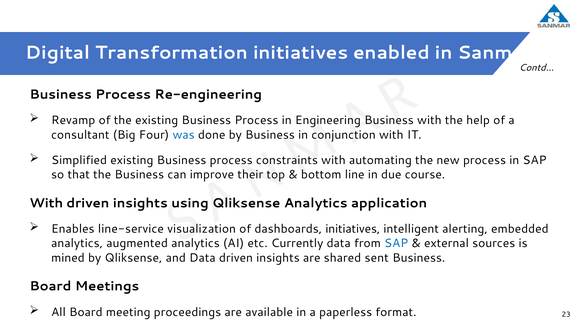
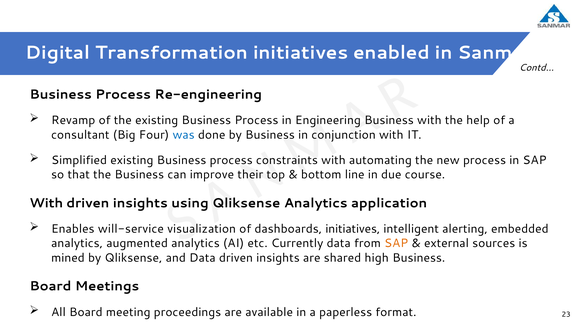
line-service: line-service -> will-service
SAP at (396, 243) colour: blue -> orange
sent: sent -> high
